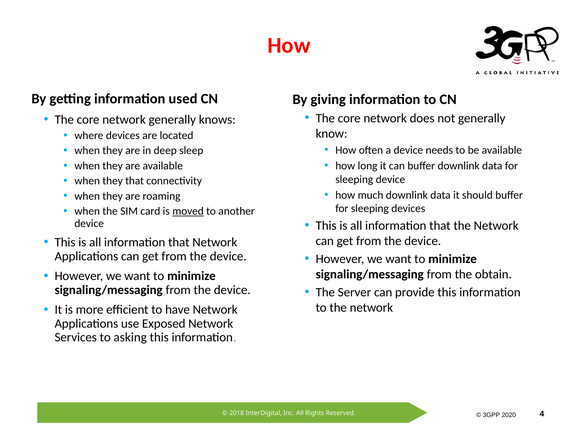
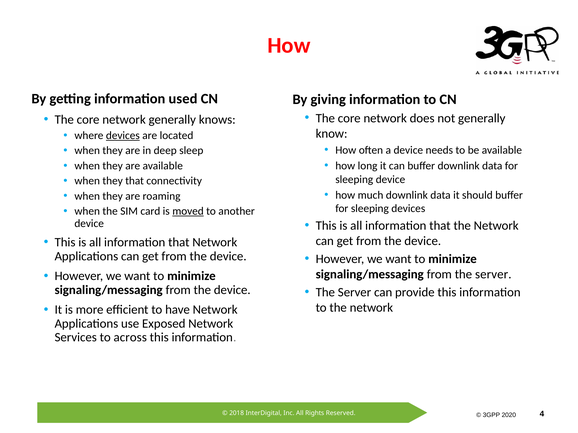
devices at (123, 136) underline: none -> present
from the obtain: obtain -> server
asking: asking -> across
